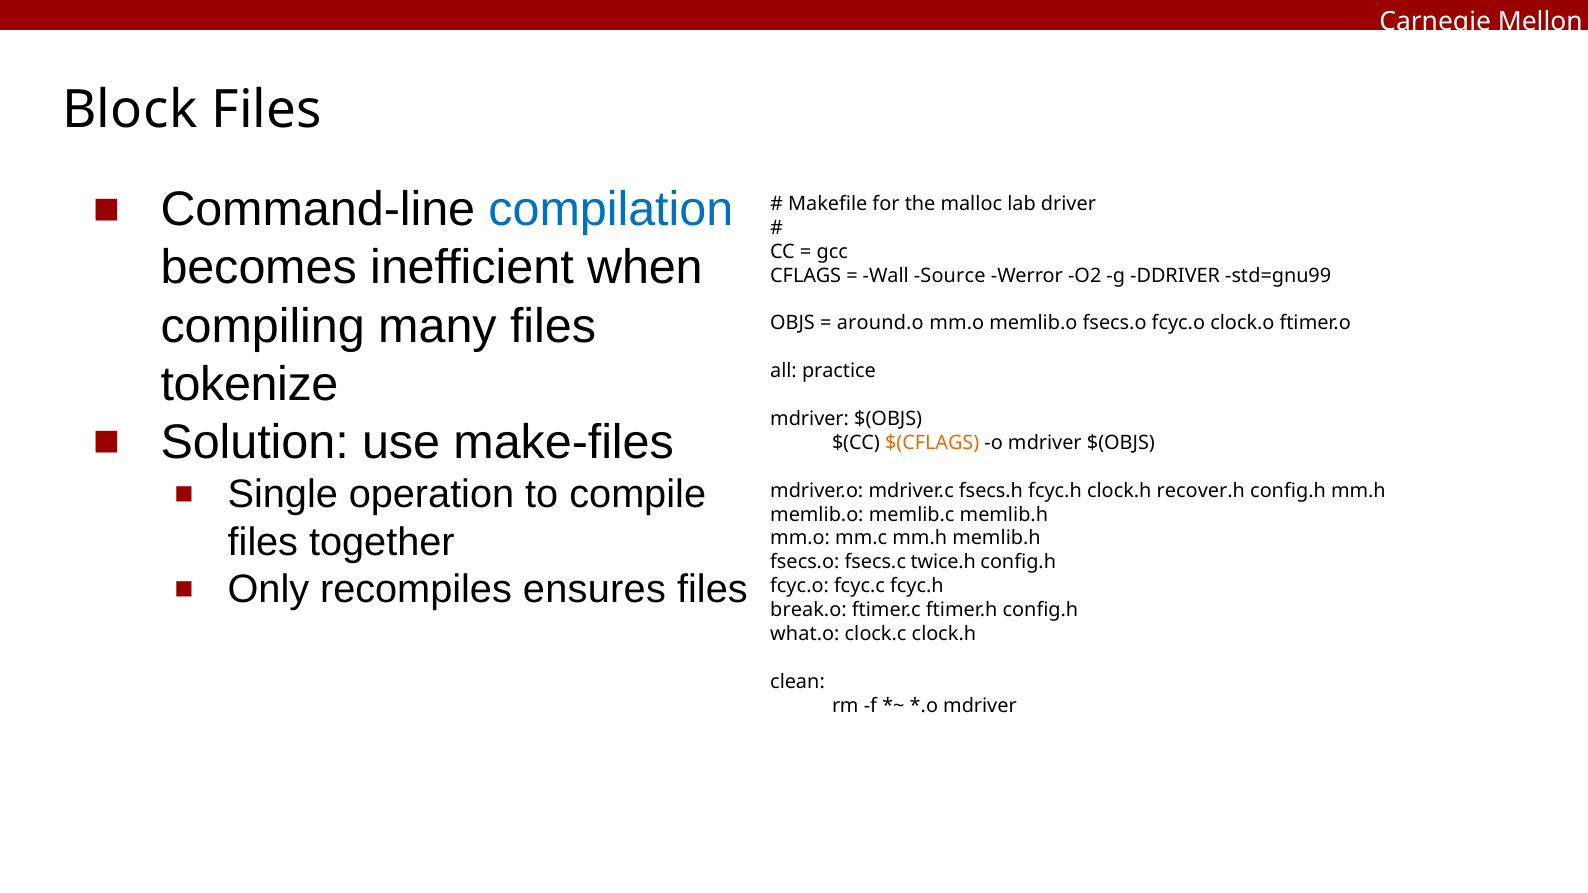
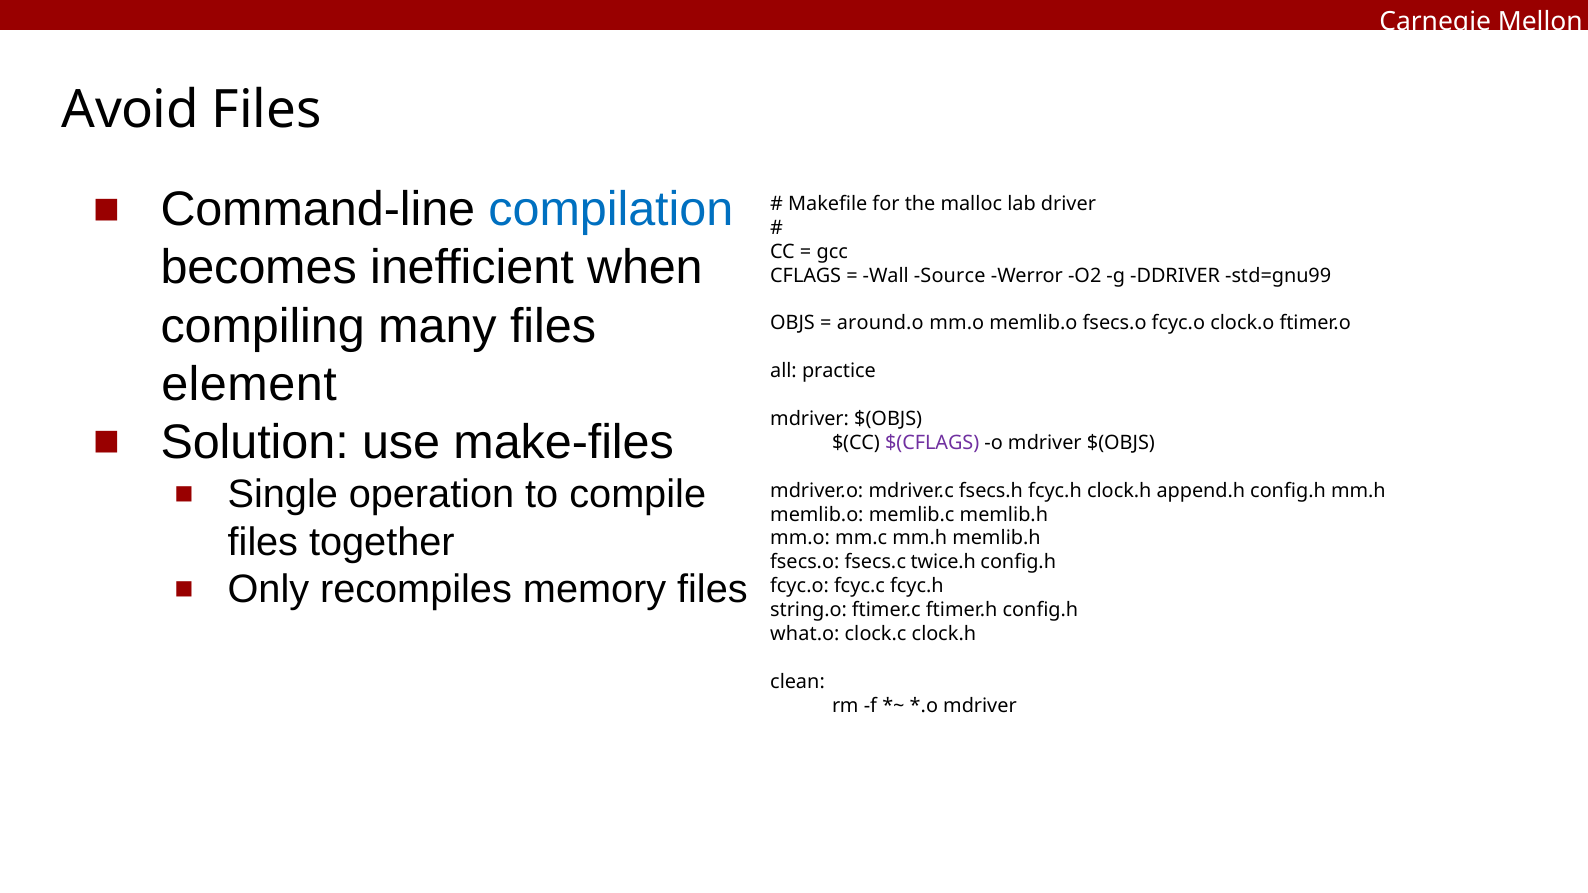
Block: Block -> Avoid
tokenize: tokenize -> element
$(CFLAGS colour: orange -> purple
recover.h: recover.h -> append.h
ensures: ensures -> memory
break.o: break.o -> string.o
